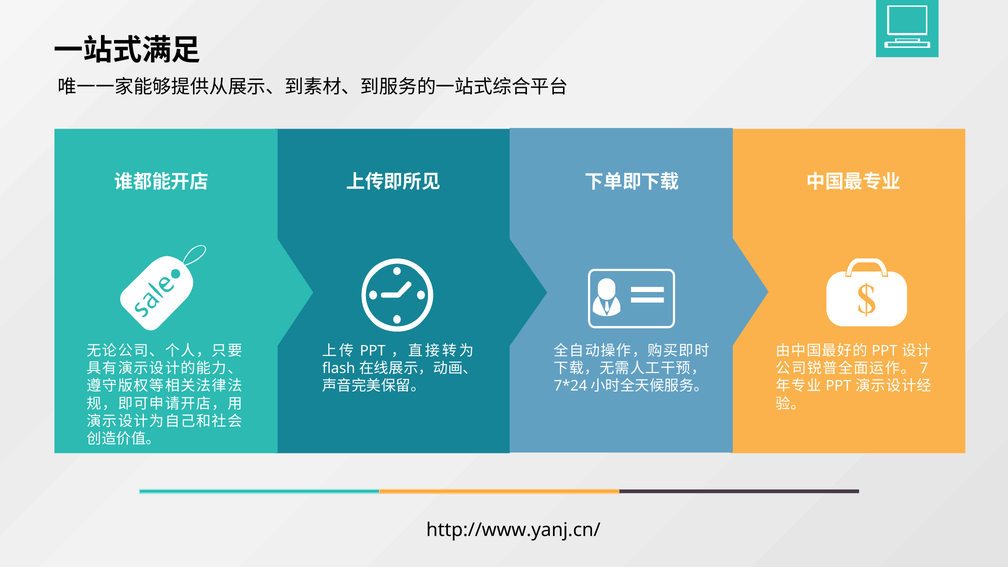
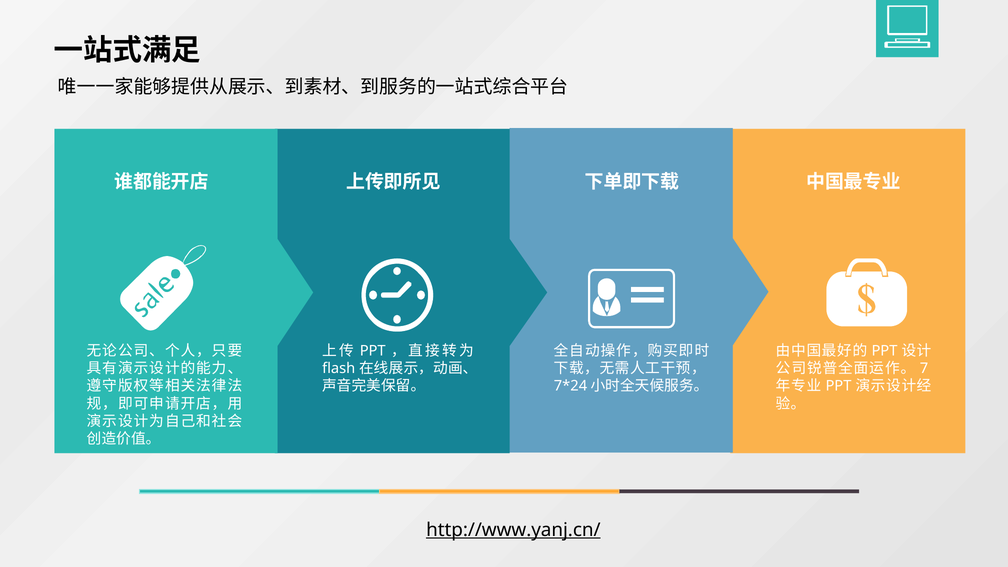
http://www.yanj.cn/ underline: none -> present
